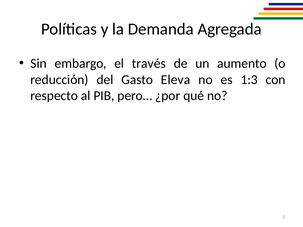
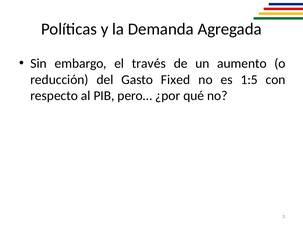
Eleva: Eleva -> Fixed
1:3: 1:3 -> 1:5
